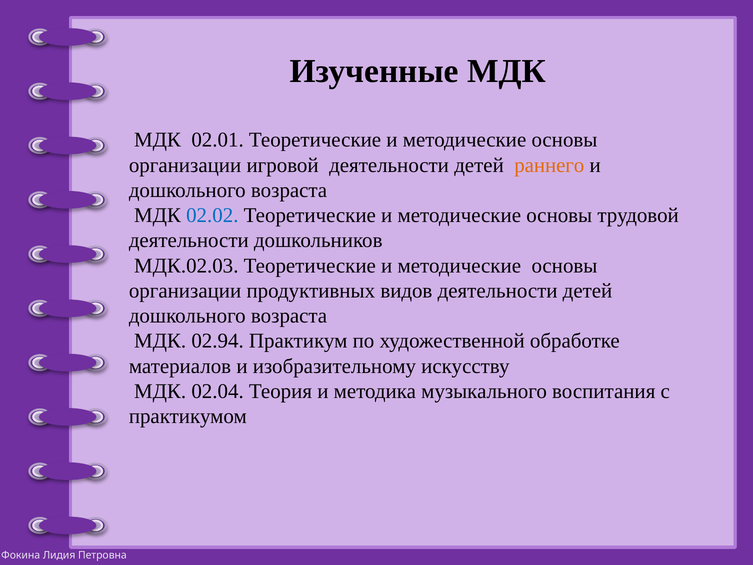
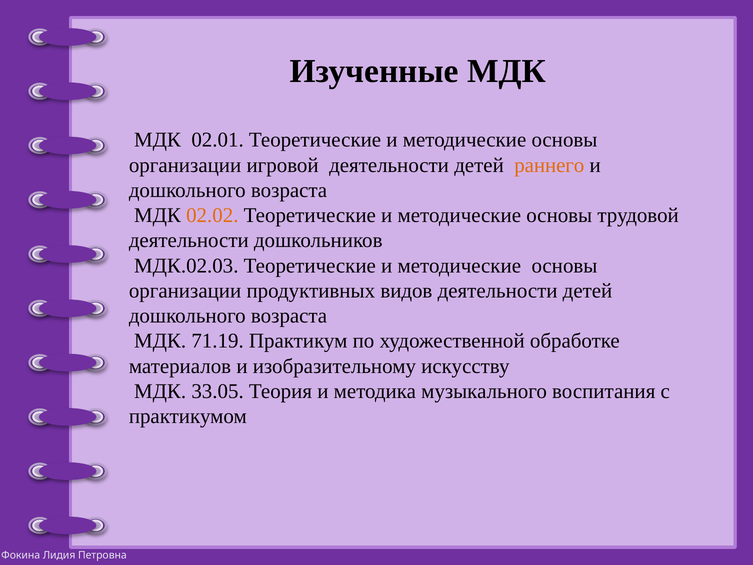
02.02 colour: blue -> orange
02.94: 02.94 -> 71.19
02.04: 02.04 -> 33.05
